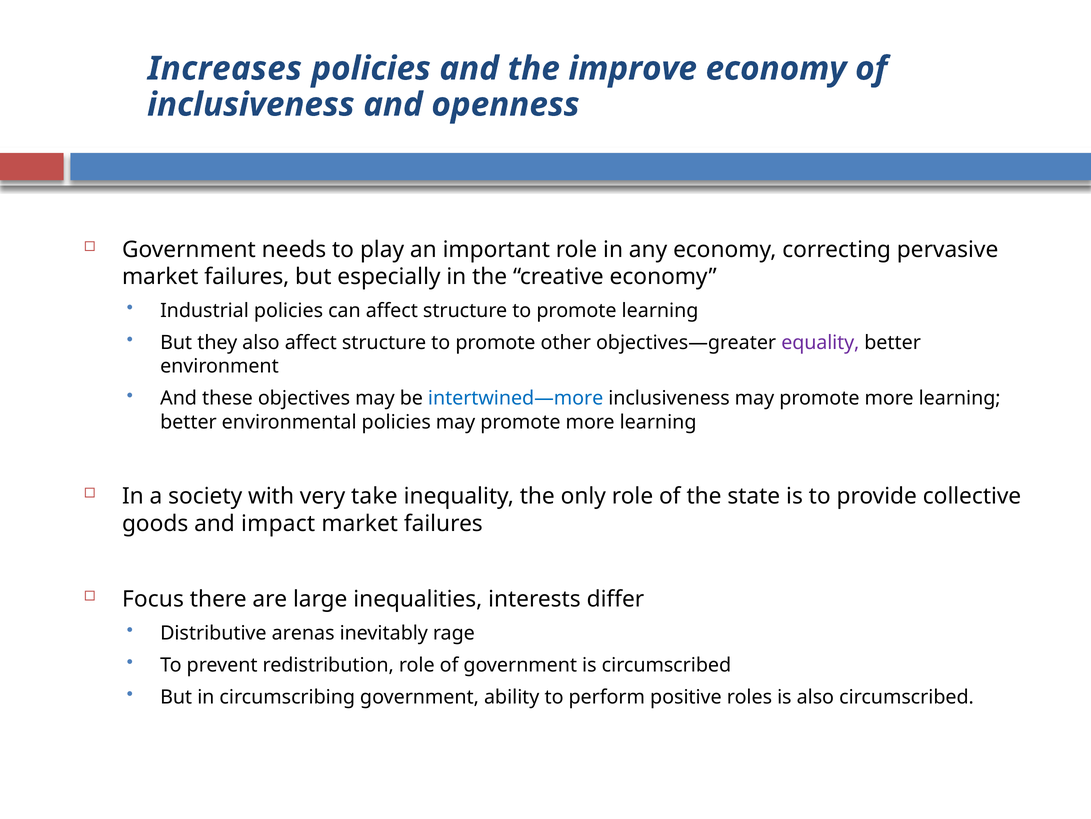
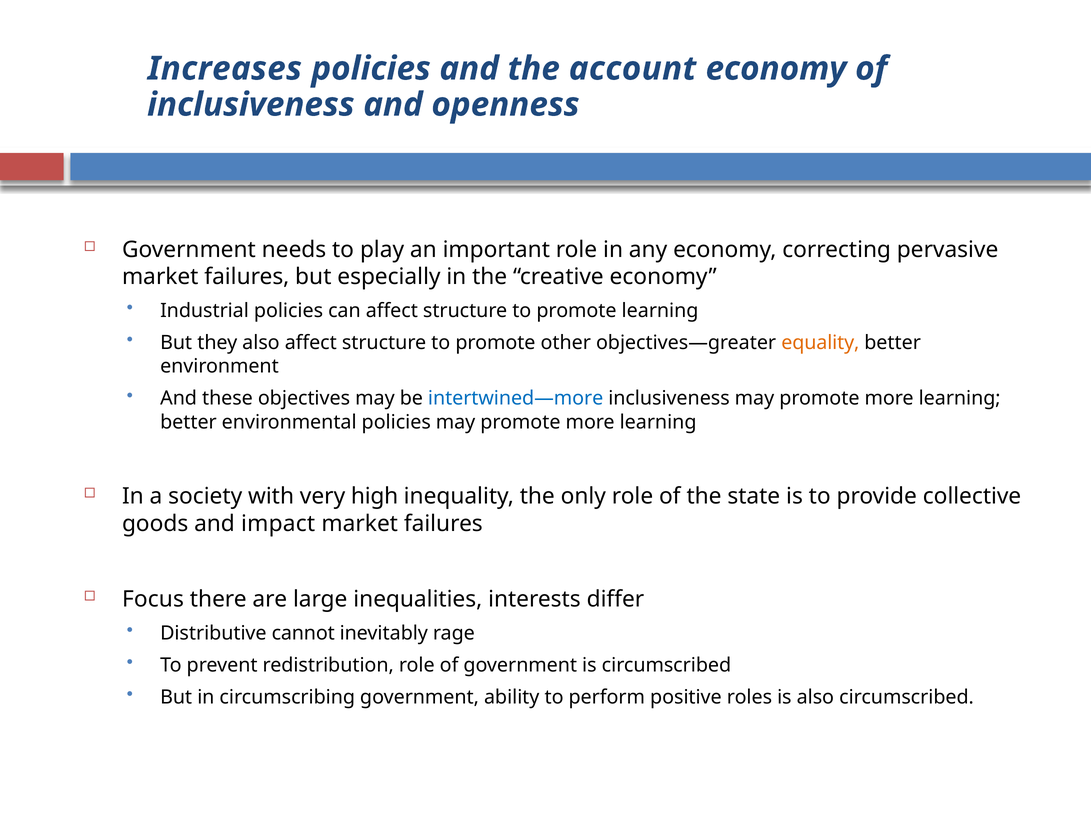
improve: improve -> account
equality colour: purple -> orange
take: take -> high
arenas: arenas -> cannot
